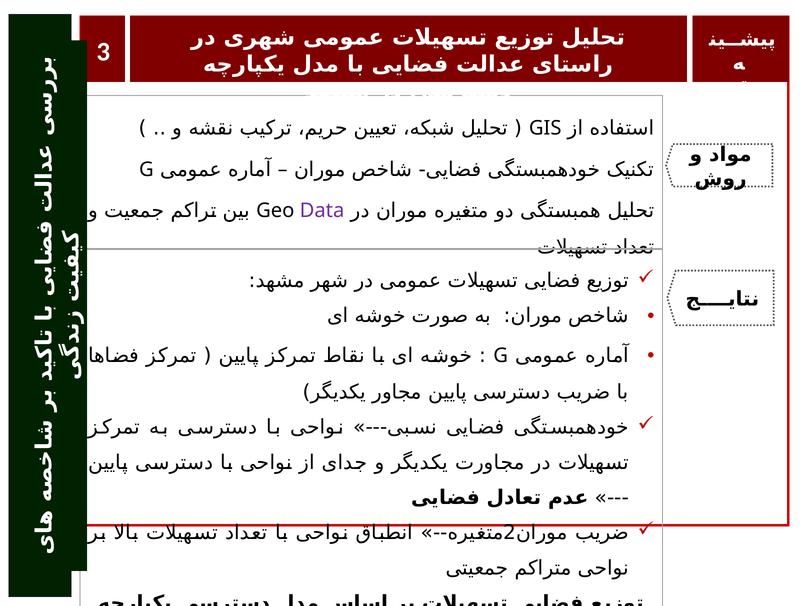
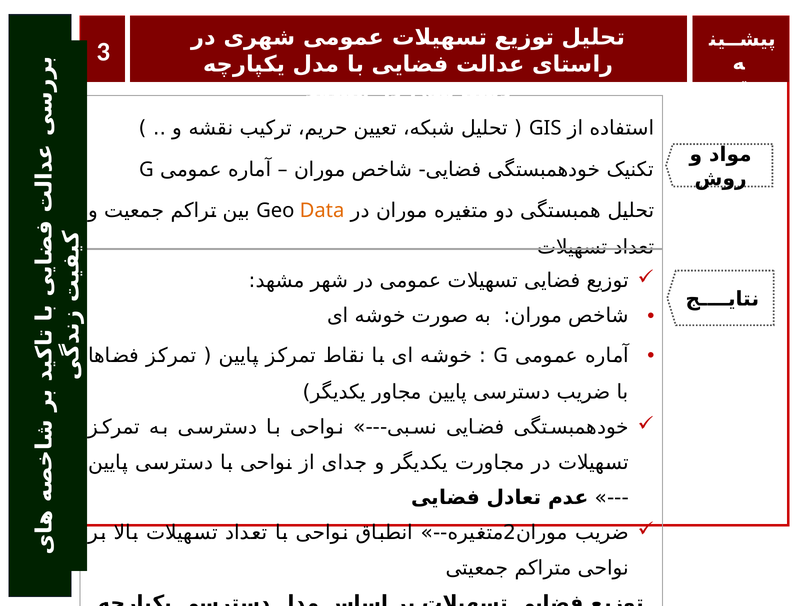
Data colour: purple -> orange
